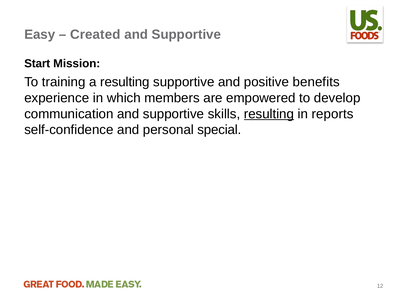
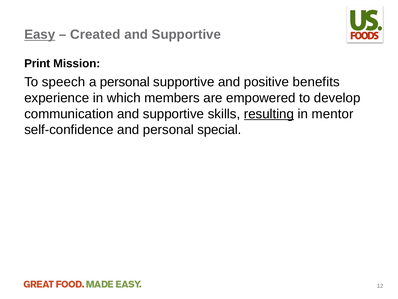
Easy underline: none -> present
Start: Start -> Print
training: training -> speech
a resulting: resulting -> personal
reports: reports -> mentor
